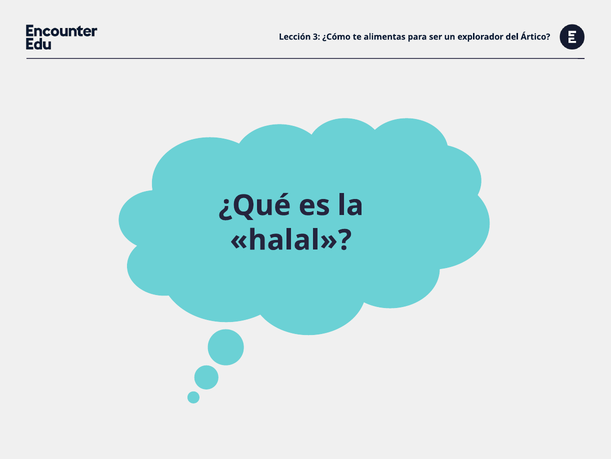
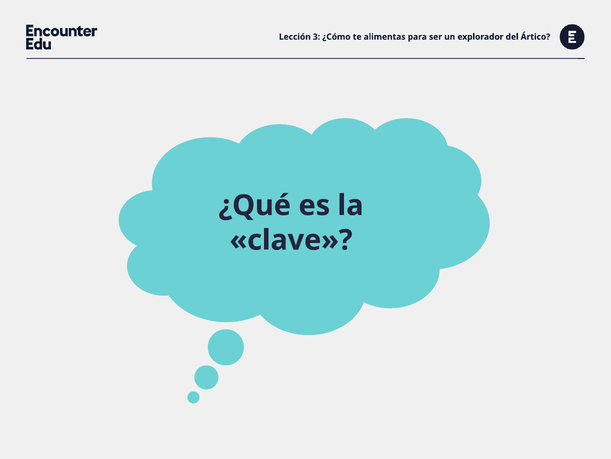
halal: halal -> clave
